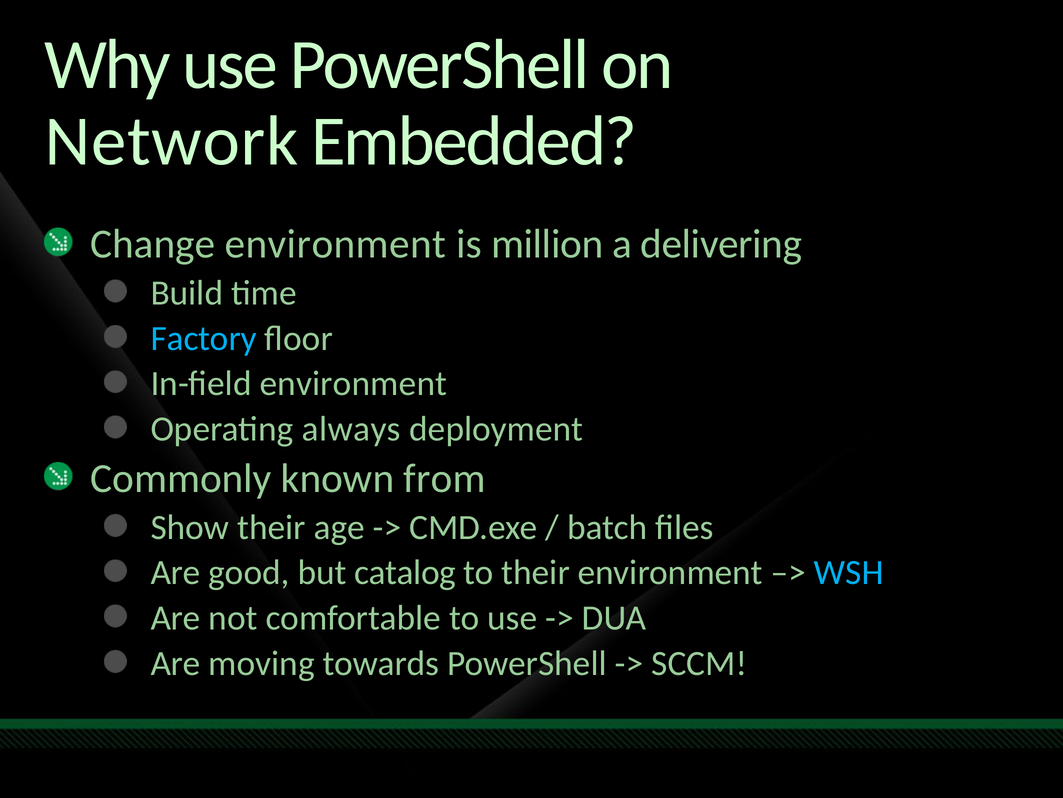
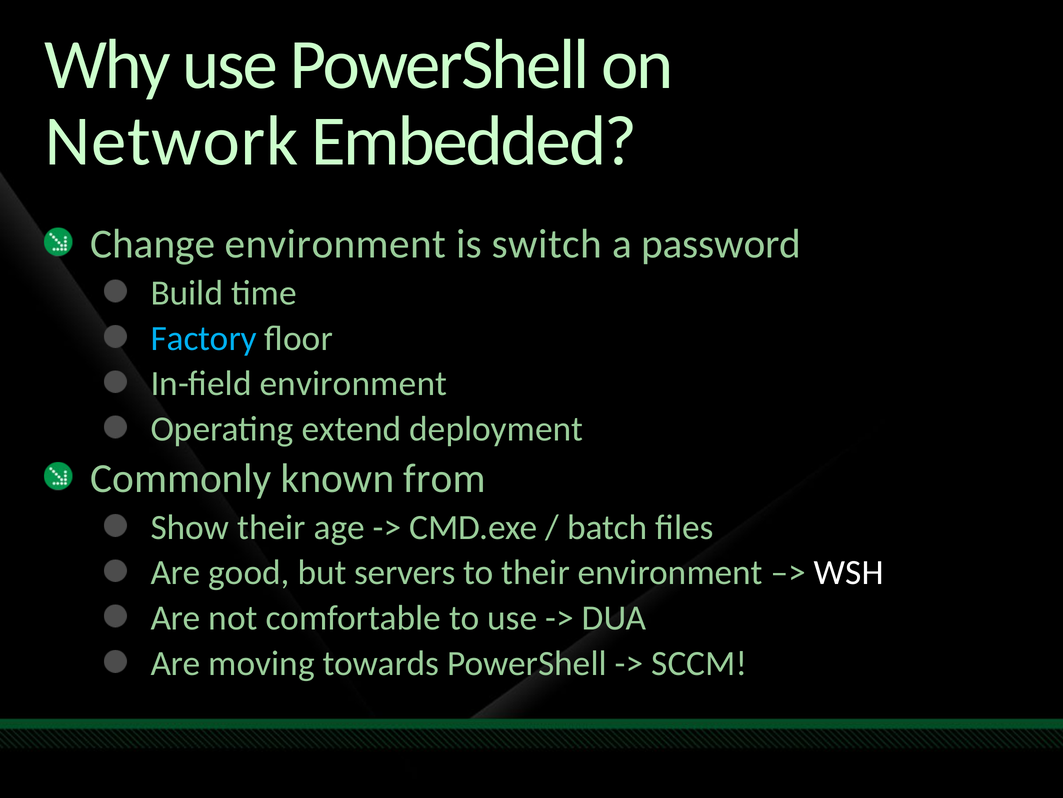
million: million -> switch
delivering: delivering -> password
always: always -> extend
catalog: catalog -> servers
WSH colour: light blue -> white
